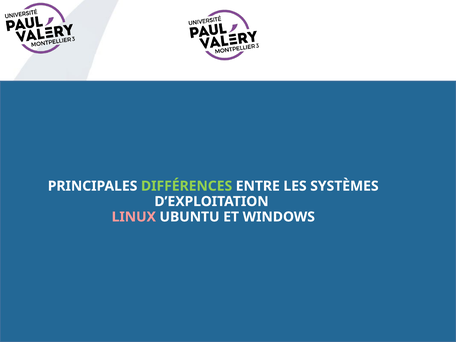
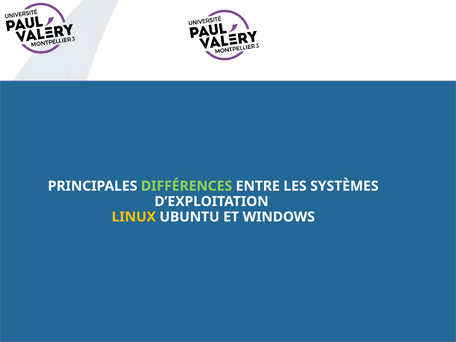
LINUX colour: pink -> yellow
